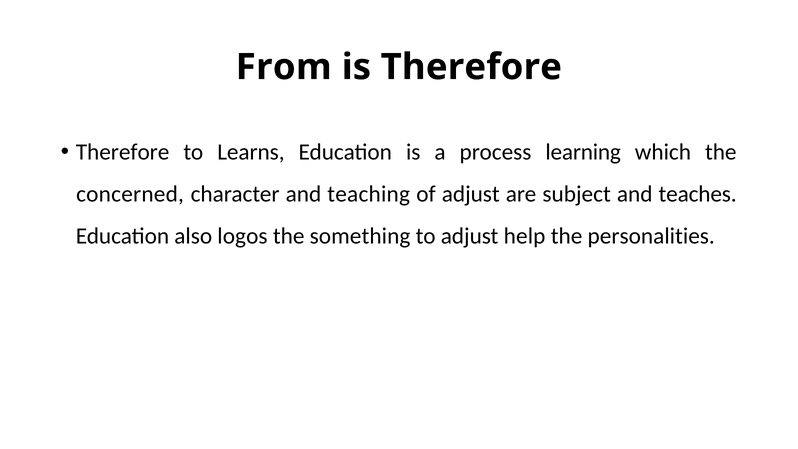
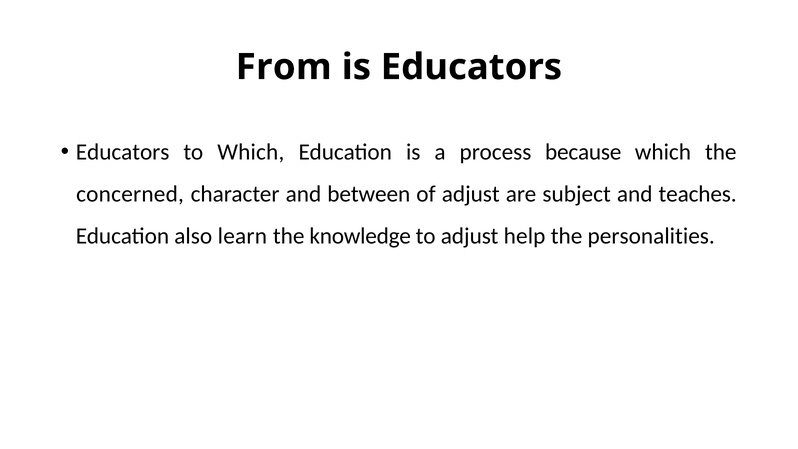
is Therefore: Therefore -> Educators
Therefore at (123, 152): Therefore -> Educators
to Learns: Learns -> Which
learning: learning -> because
teaching: teaching -> between
logos: logos -> learn
something: something -> knowledge
